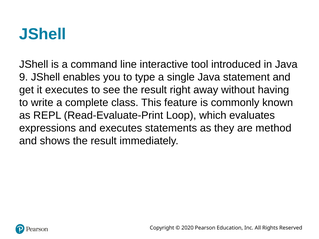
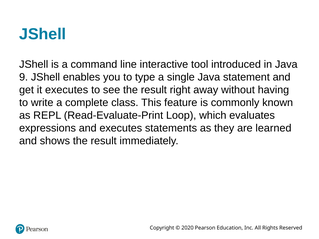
method: method -> learned
